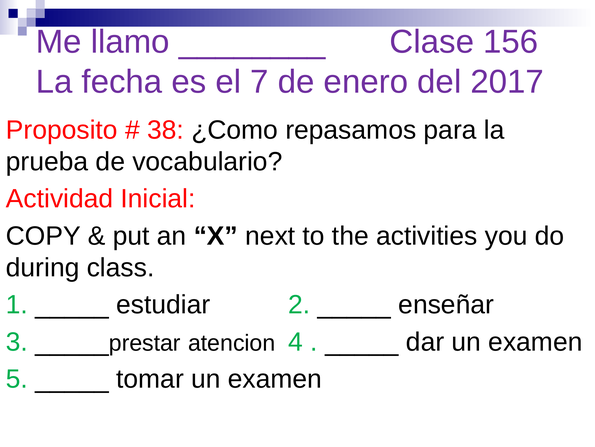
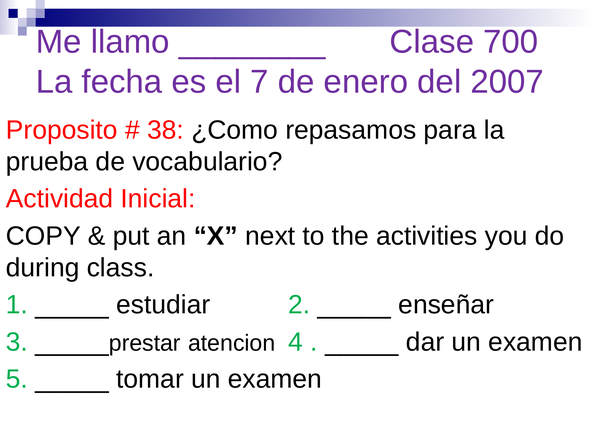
156: 156 -> 700
2017: 2017 -> 2007
